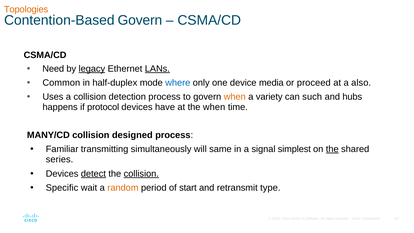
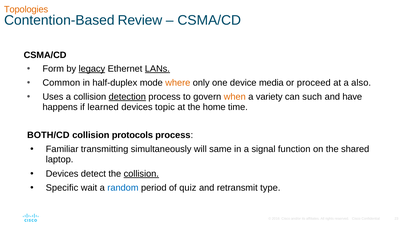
Contention-Based Govern: Govern -> Review
Need: Need -> Form
where colour: blue -> orange
detection underline: none -> present
hubs: hubs -> have
protocol: protocol -> learned
have: have -> topic
the when: when -> home
MANY/CD: MANY/CD -> BOTH/CD
designed: designed -> protocols
simplest: simplest -> function
the at (332, 149) underline: present -> none
series: series -> laptop
detect underline: present -> none
random colour: orange -> blue
start: start -> quiz
